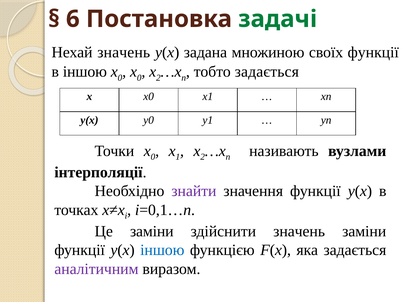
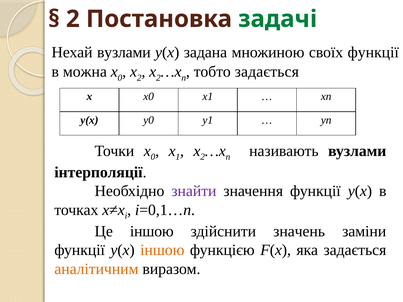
6 at (73, 19): 6 -> 2
Нехай значень: значень -> вузлами
в іншою: іншою -> можна
0 at (139, 78): 0 -> 2
Це заміни: заміни -> іншою
іншою at (162, 250) colour: blue -> orange
аналітичним colour: purple -> orange
